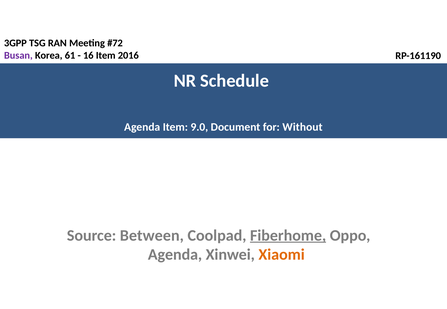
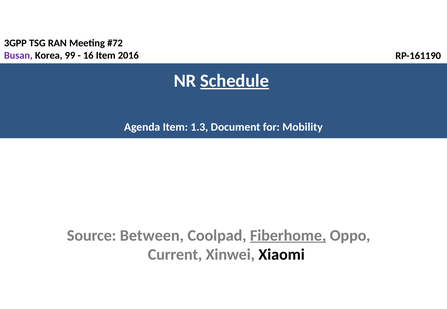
61: 61 -> 99
Schedule underline: none -> present
9.0: 9.0 -> 1.3
Without: Without -> Mobility
Agenda at (175, 255): Agenda -> Current
Xiaomi colour: orange -> black
